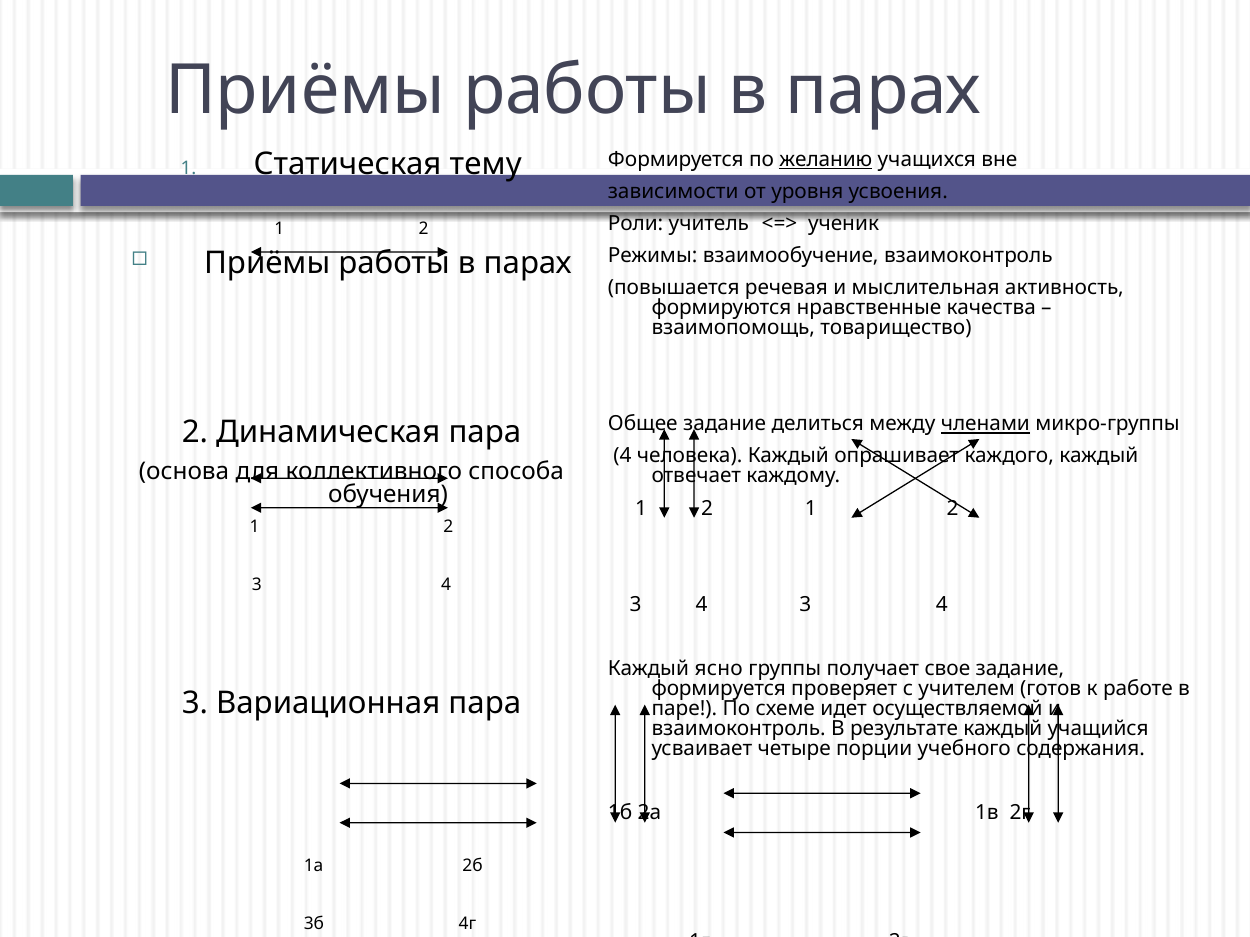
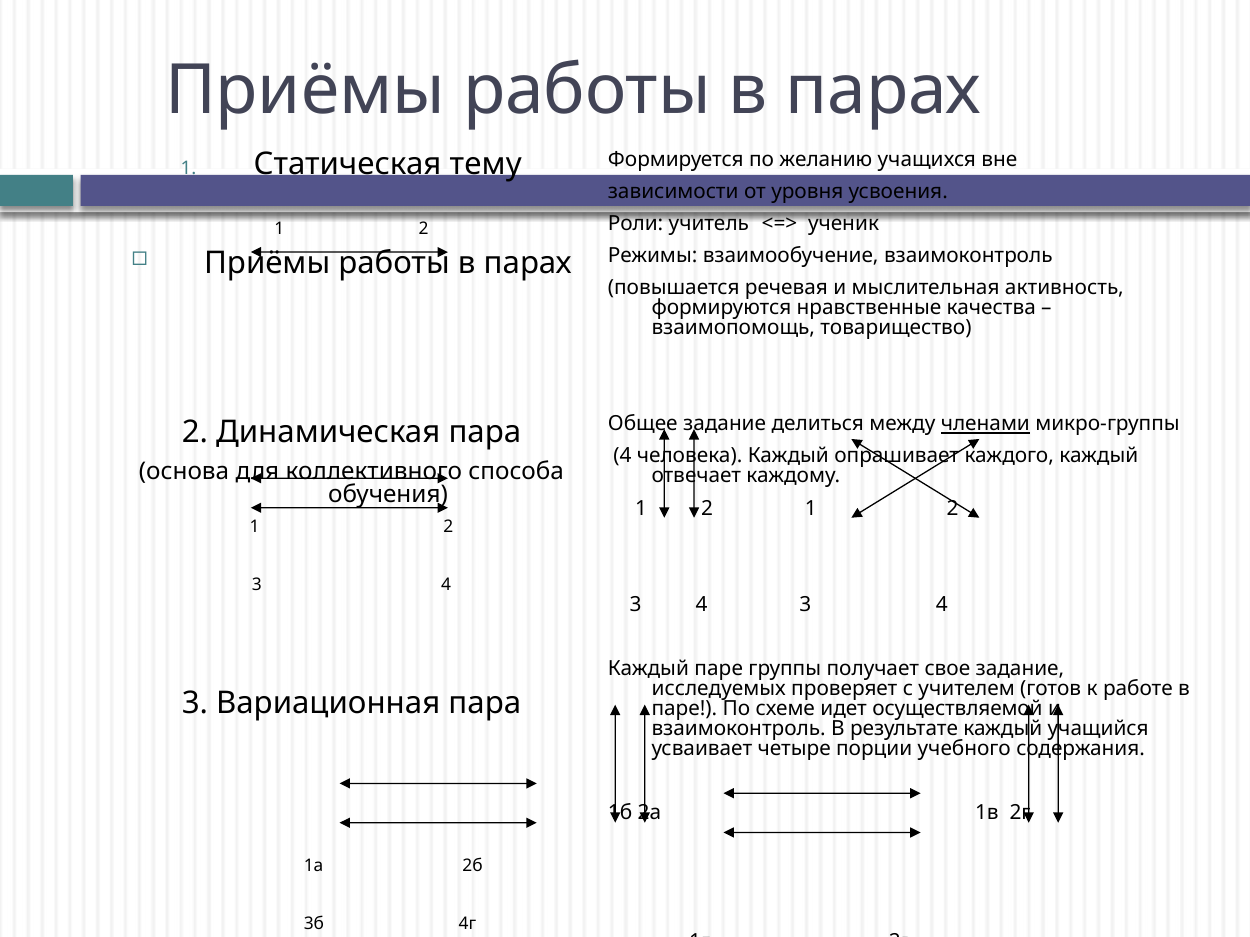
желанию underline: present -> none
Каждый ясно: ясно -> паре
формируется at (719, 689): формируется -> исследуемых
